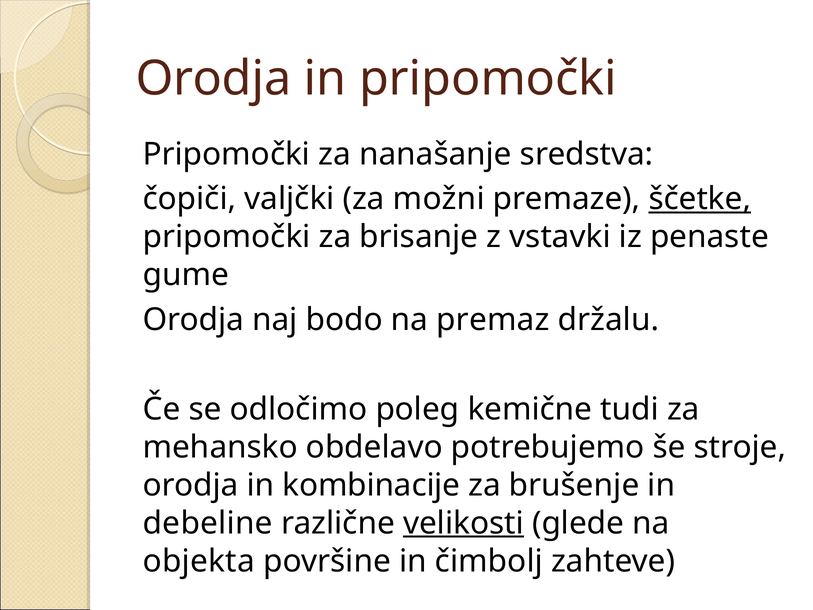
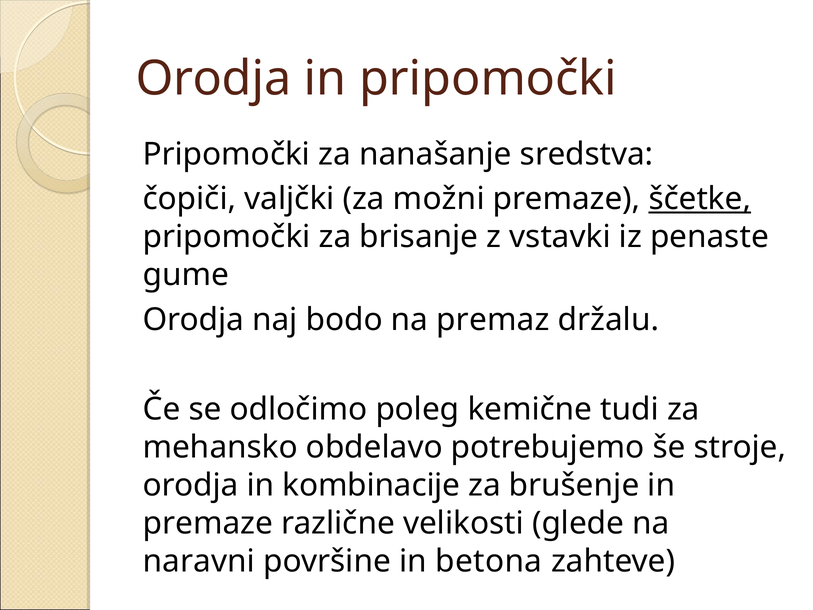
debeline at (208, 523): debeline -> premaze
velikosti underline: present -> none
objekta: objekta -> naravni
čimbolj: čimbolj -> betona
